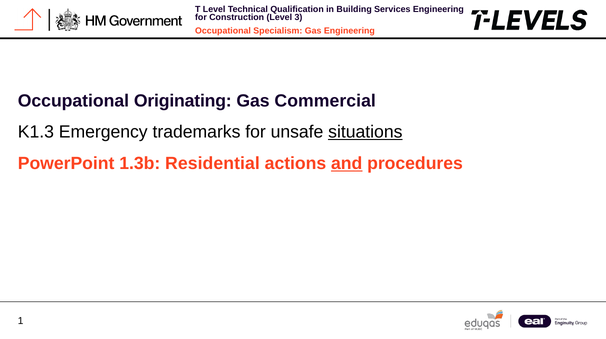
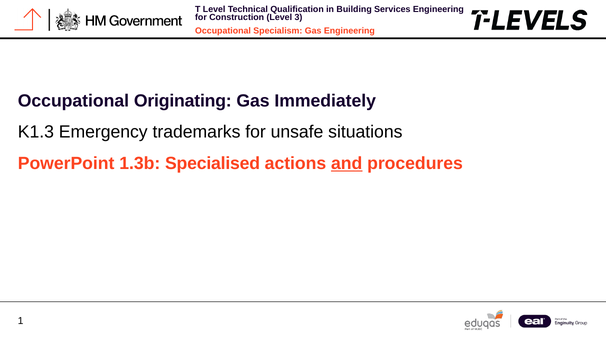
Commercial: Commercial -> Immediately
situations underline: present -> none
Residential: Residential -> Specialised
